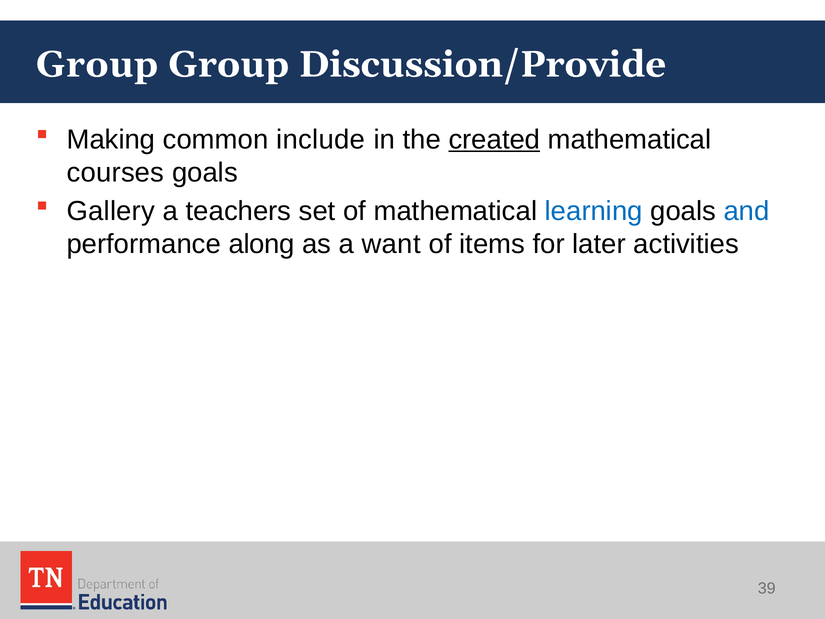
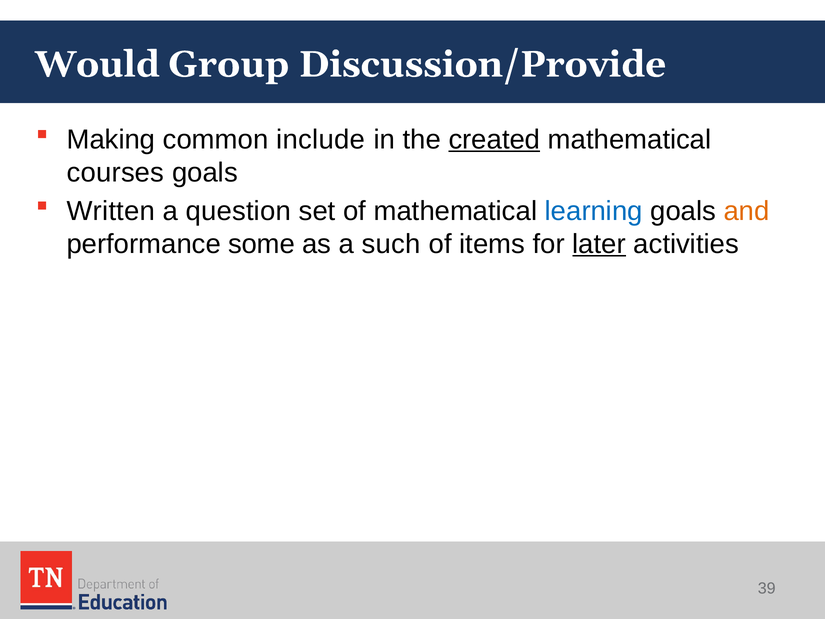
Group at (97, 64): Group -> Would
Gallery: Gallery -> Written
teachers: teachers -> question
and colour: blue -> orange
along: along -> some
want: want -> such
later underline: none -> present
